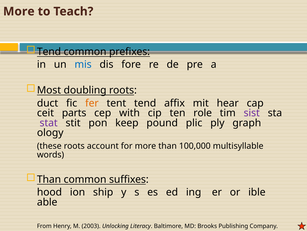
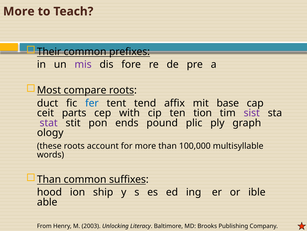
Tend at (49, 52): Tend -> Their
mis colour: blue -> purple
doubling: doubling -> compare
fer colour: orange -> blue
hear: hear -> base
role: role -> tion
keep: keep -> ends
